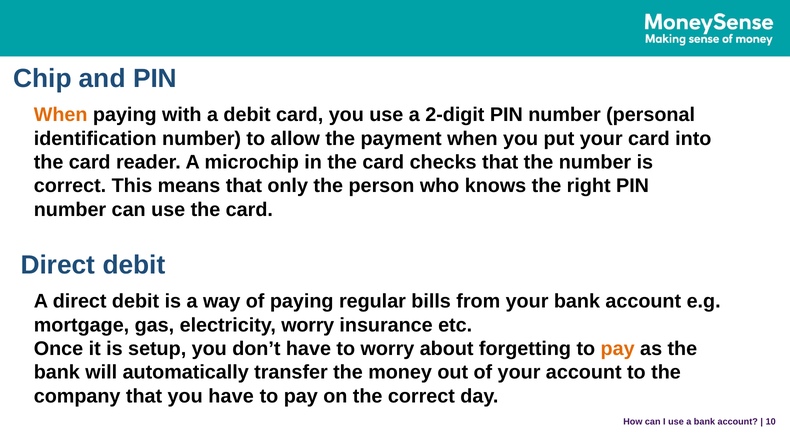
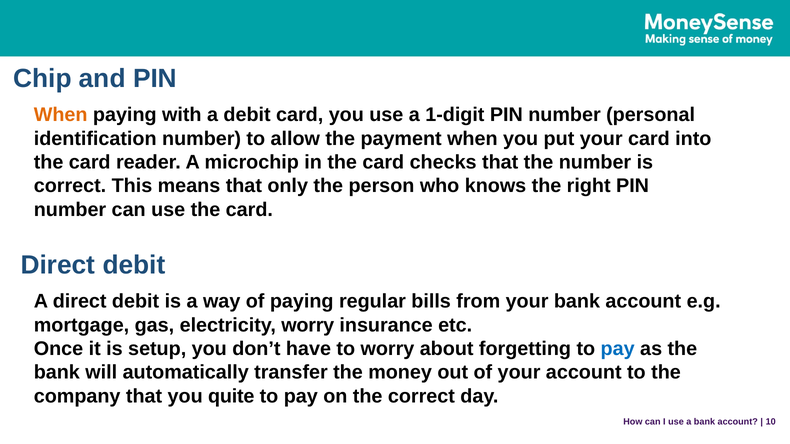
2-digit: 2-digit -> 1-digit
pay at (618, 349) colour: orange -> blue
you have: have -> quite
